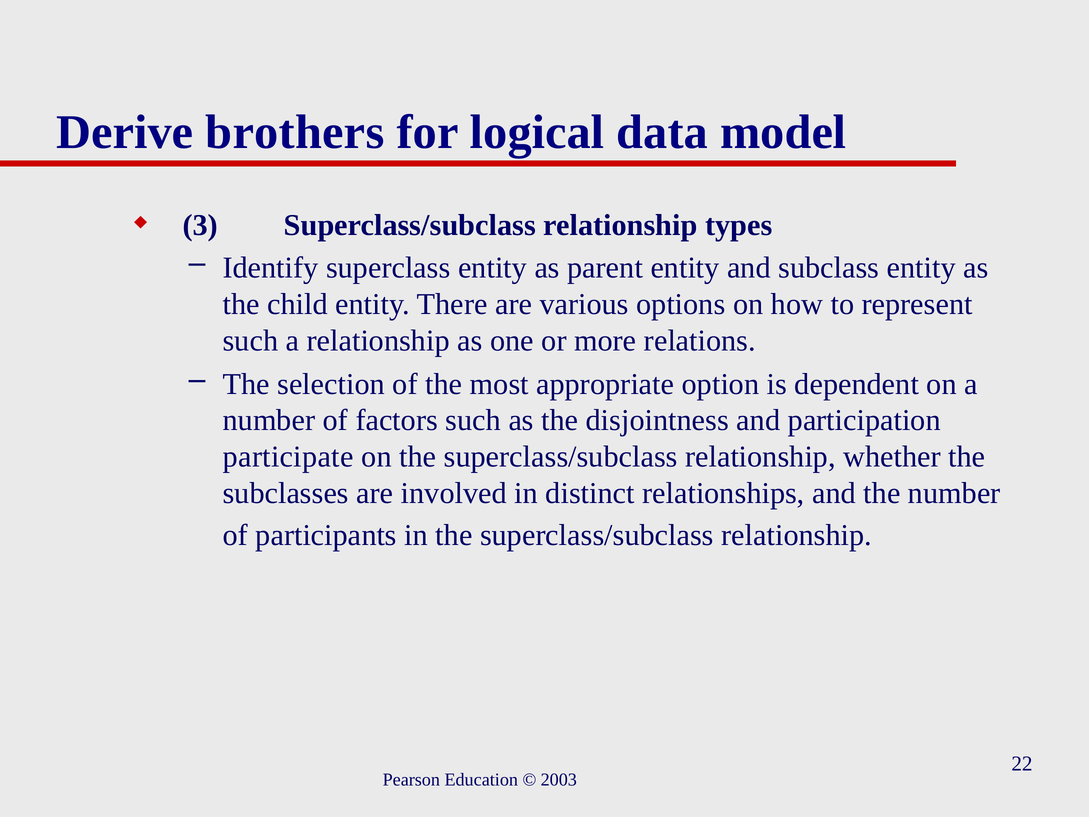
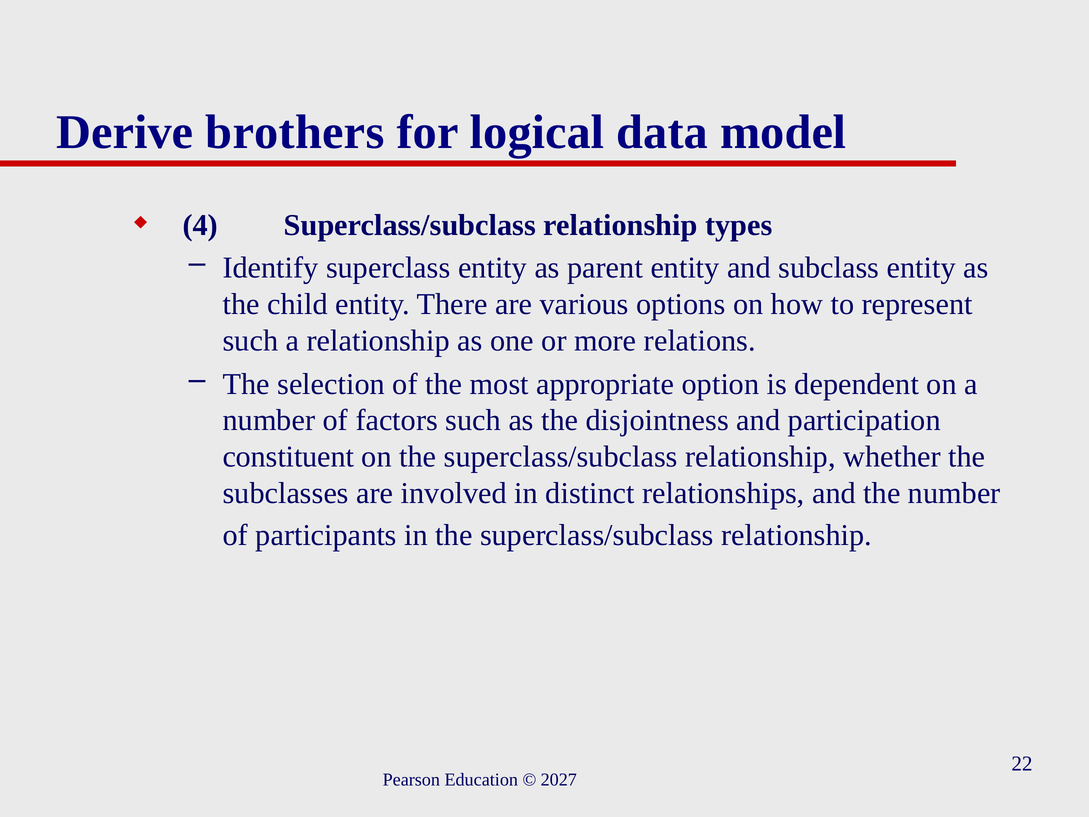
3: 3 -> 4
participate: participate -> constituent
2003: 2003 -> 2027
